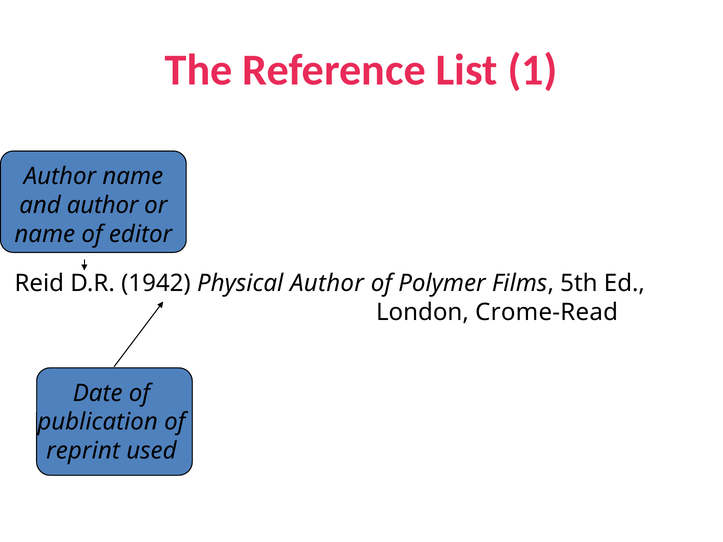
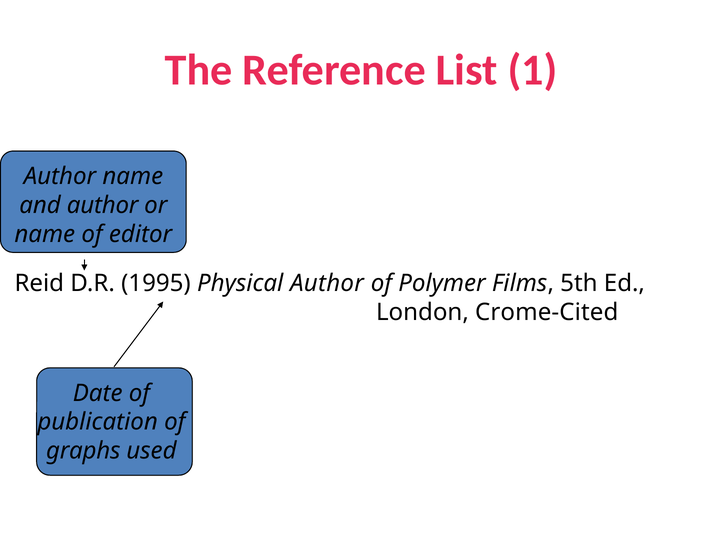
1942: 1942 -> 1995
Crome-Read: Crome-Read -> Crome-Cited
reprint: reprint -> graphs
